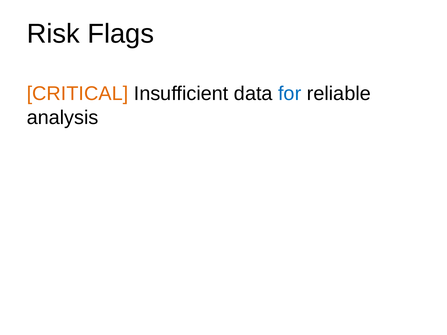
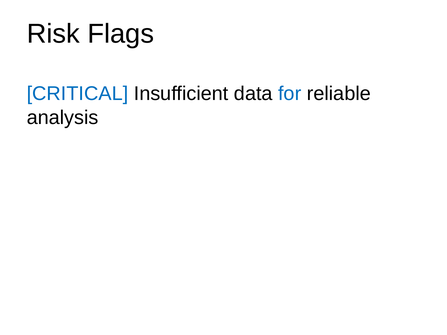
CRITICAL colour: orange -> blue
